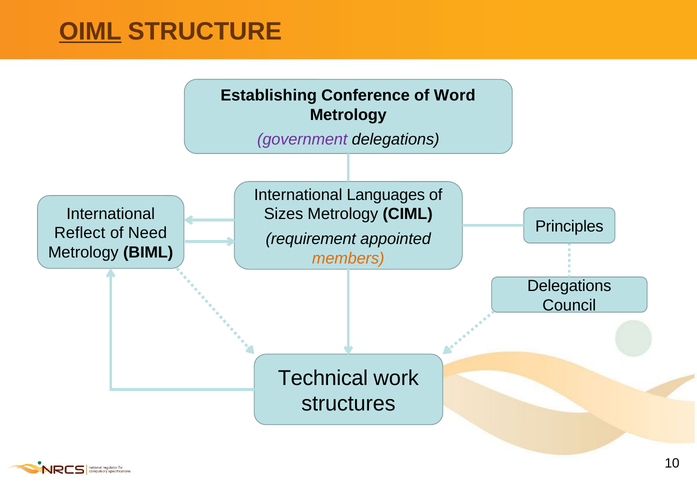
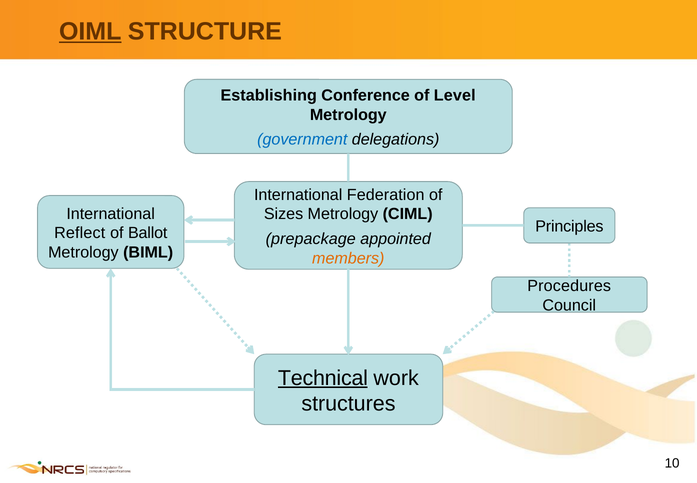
Word: Word -> Level
government colour: purple -> blue
Languages: Languages -> Federation
Need: Need -> Ballot
requirement: requirement -> prepackage
Delegations at (569, 286): Delegations -> Procedures
Technical underline: none -> present
